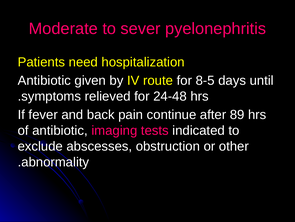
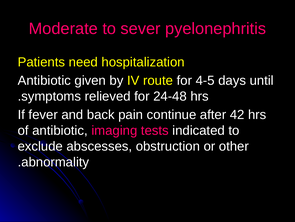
8-5: 8-5 -> 4-5
89: 89 -> 42
